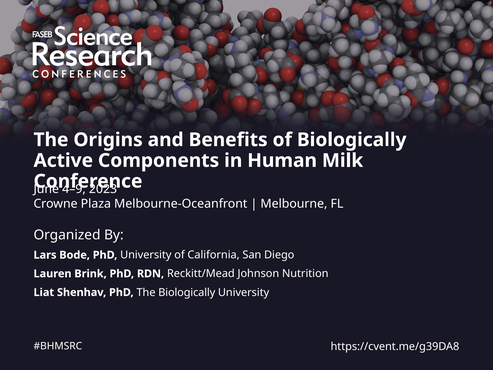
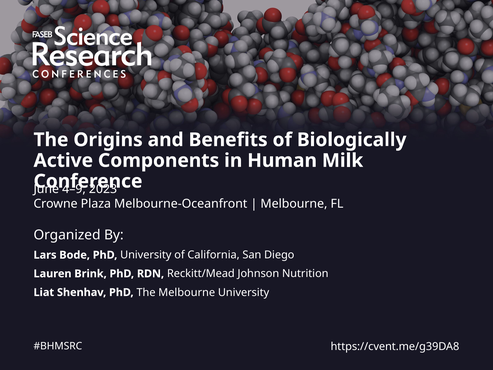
The Biologically: Biologically -> Melbourne
